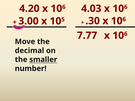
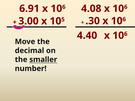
4.20: 4.20 -> 6.91
4.03: 4.03 -> 4.08
7.77: 7.77 -> 4.40
